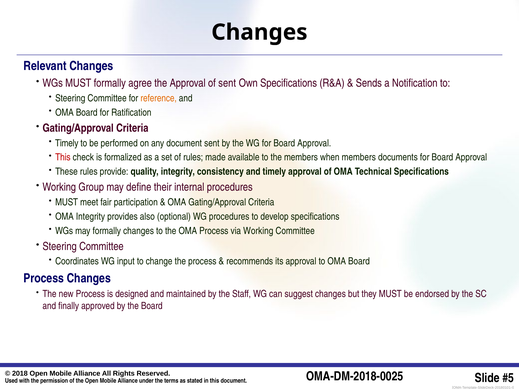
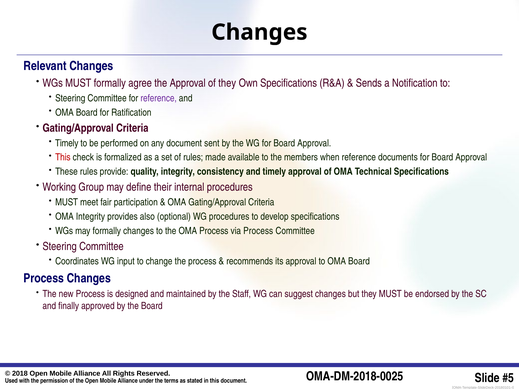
of sent: sent -> they
reference at (159, 98) colour: orange -> purple
when members: members -> reference
via Working: Working -> Process
